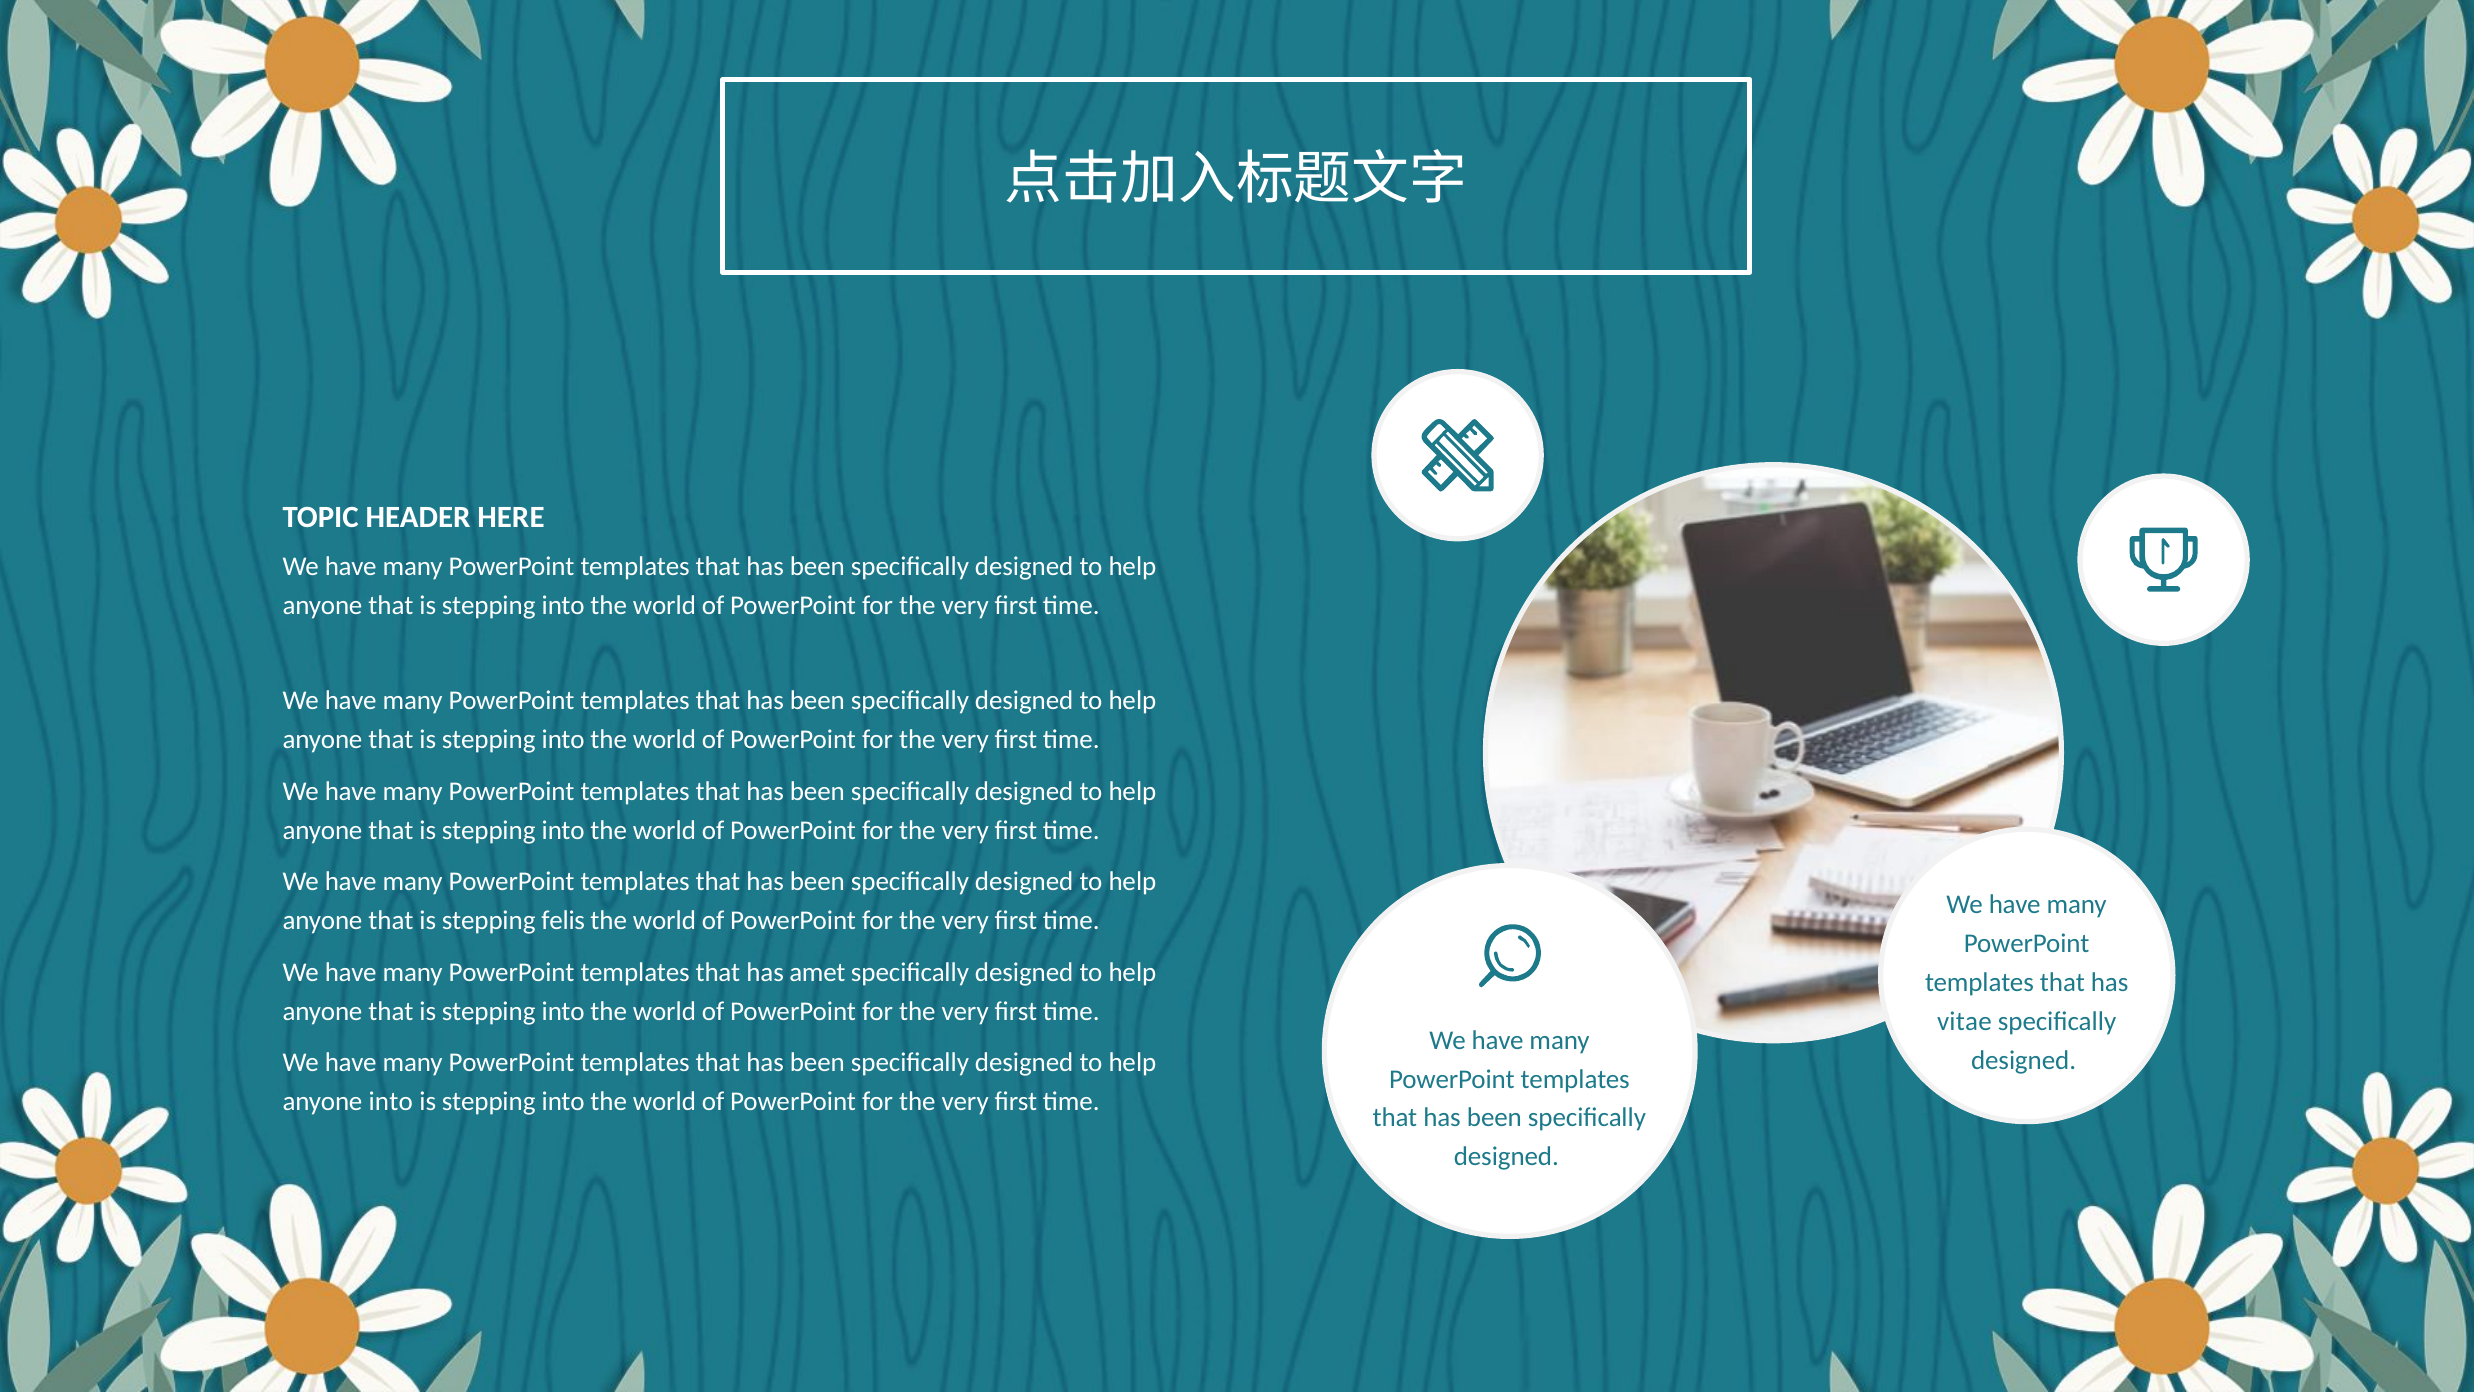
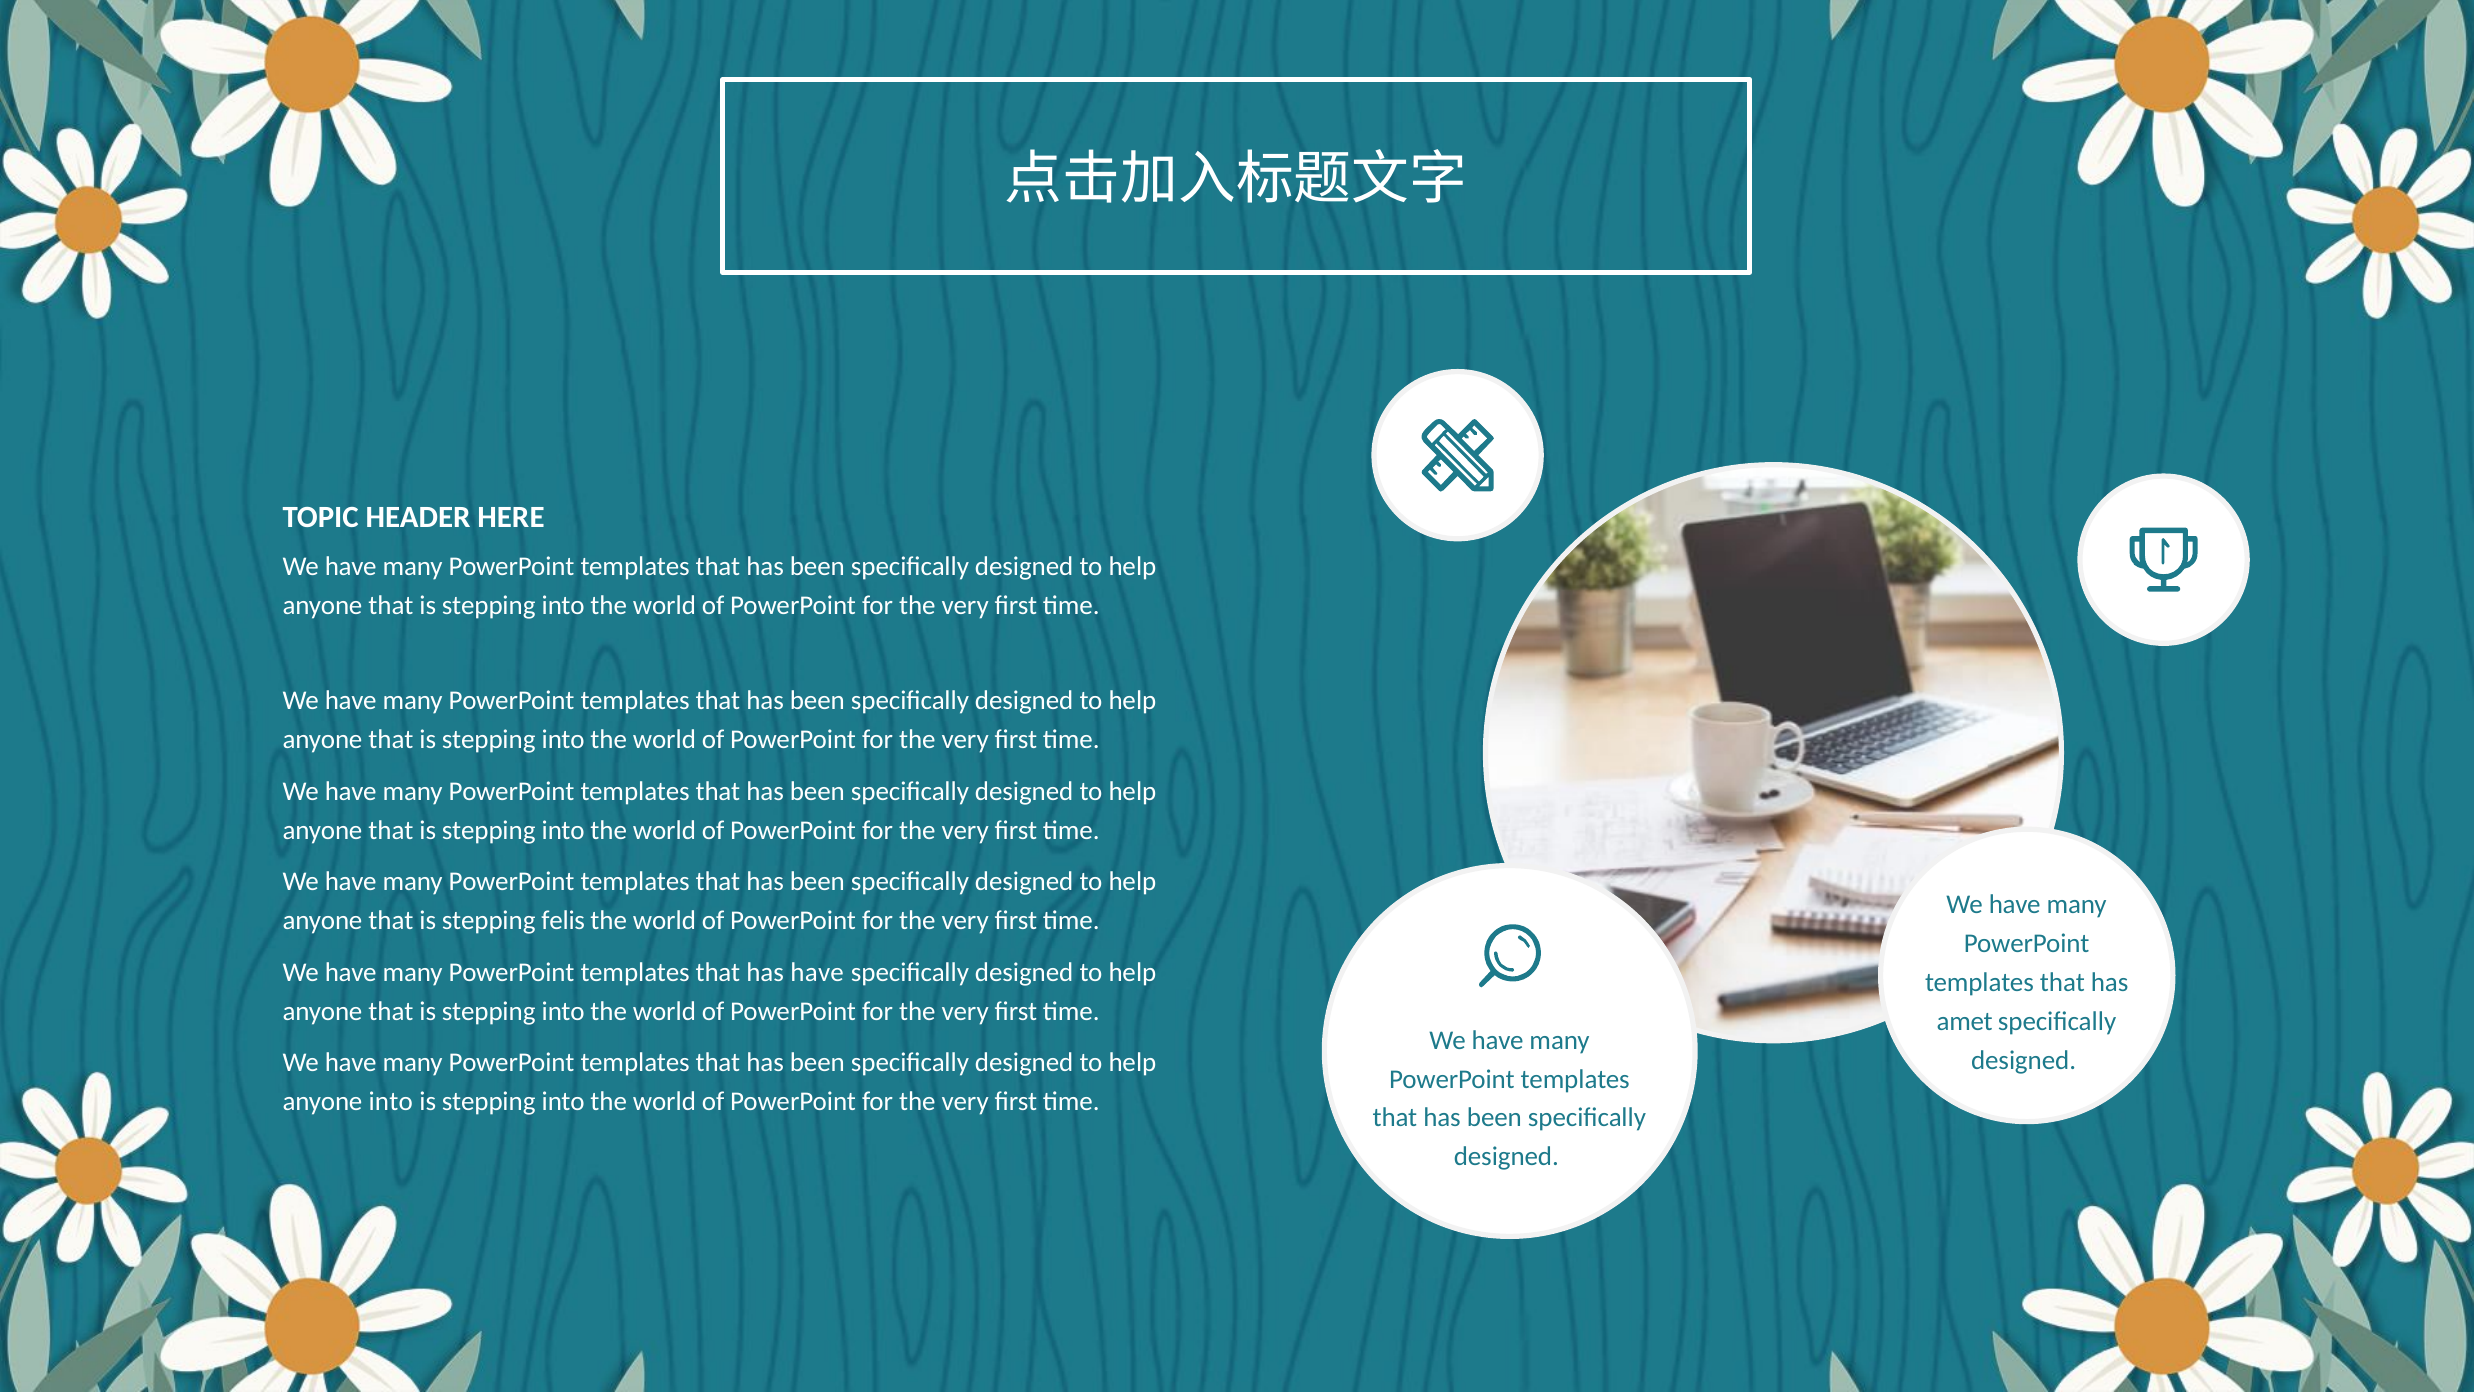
has amet: amet -> have
vitae: vitae -> amet
